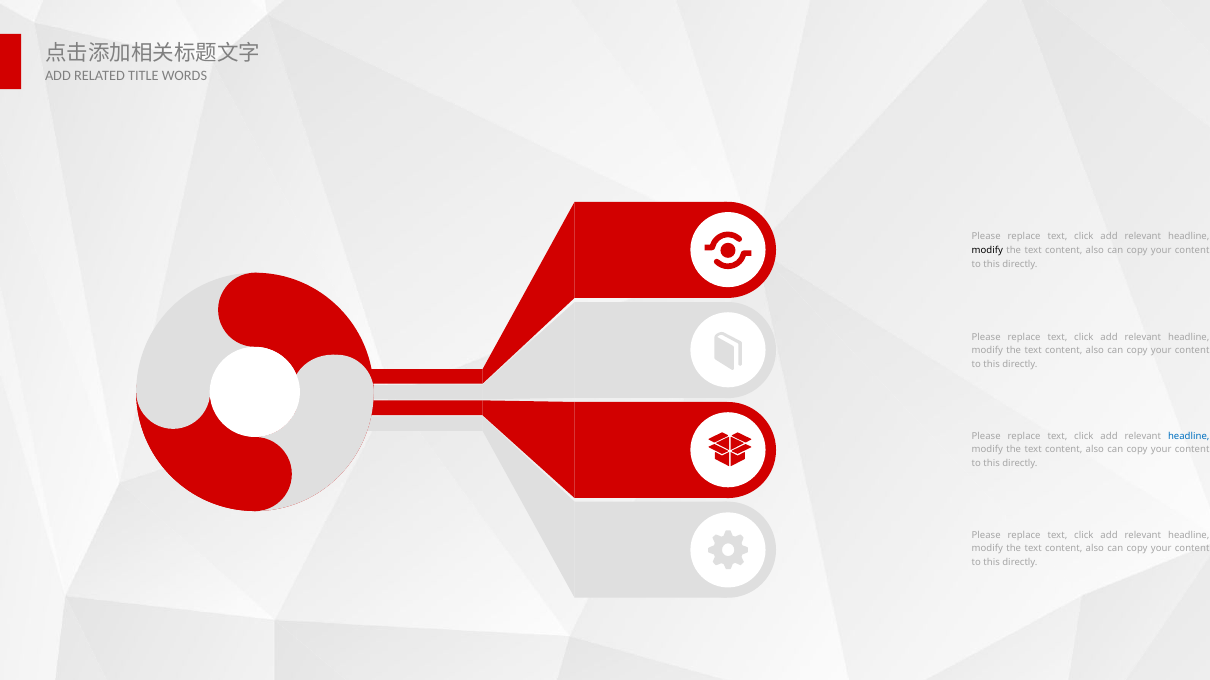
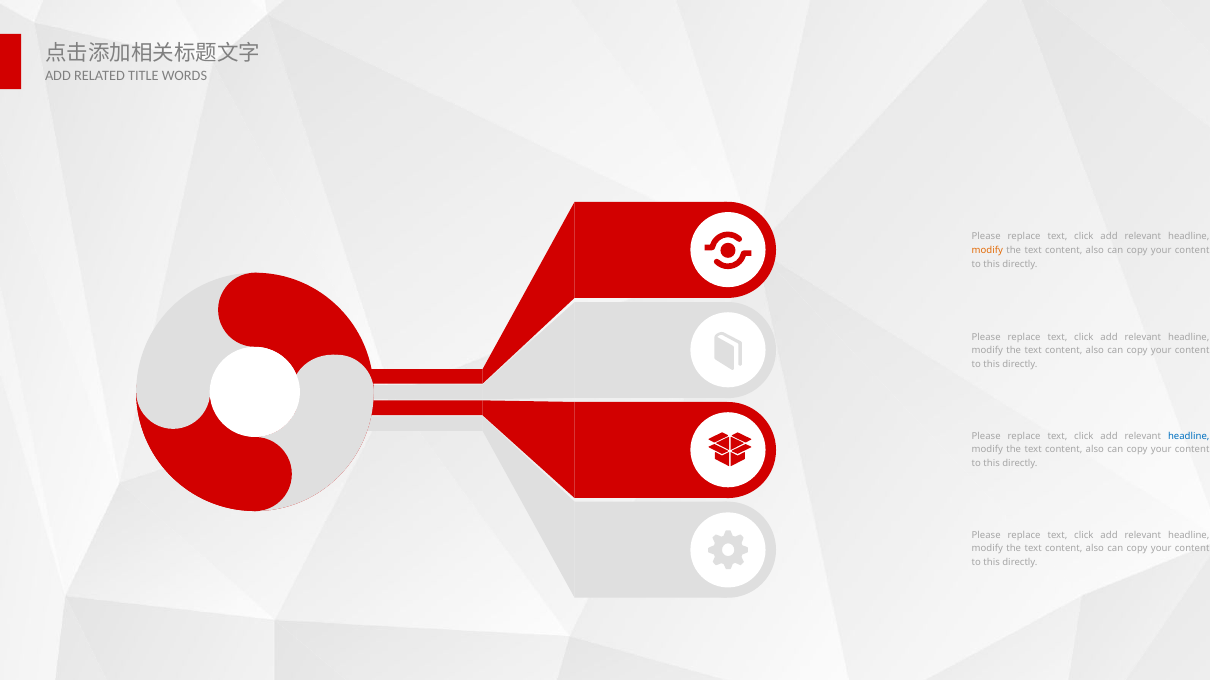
modify at (987, 251) colour: black -> orange
